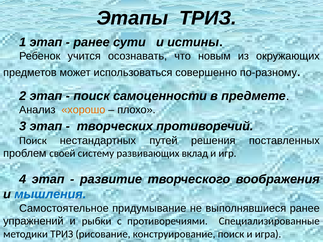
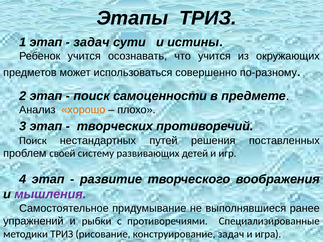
ранее at (92, 42): ранее -> задач
что новым: новым -> учится
вклад: вклад -> детей
мышления colour: blue -> purple
конструирование поиск: поиск -> задач
